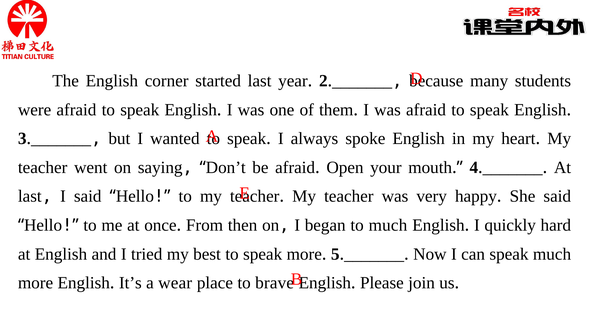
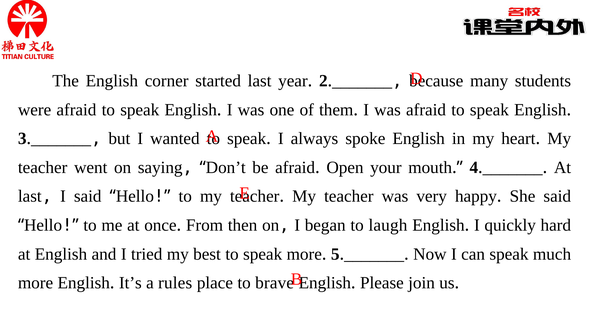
to much: much -> laugh
wear: wear -> rules
